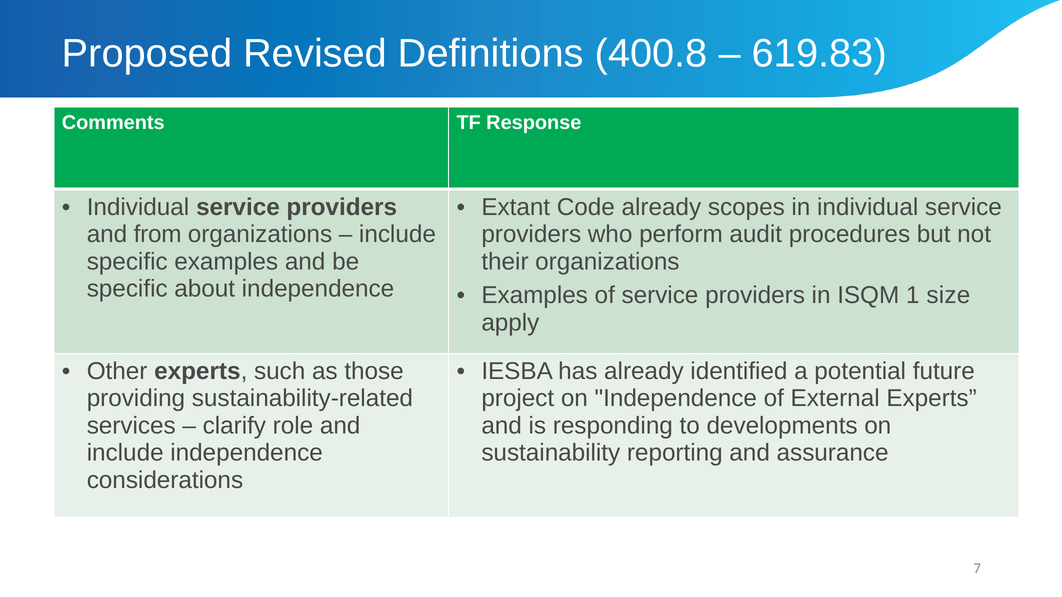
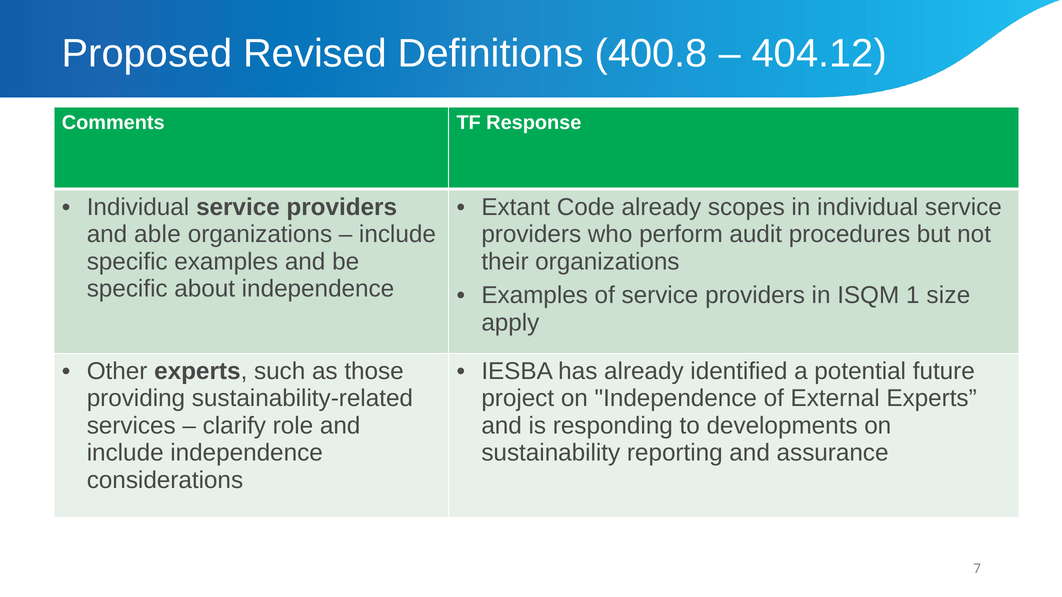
619.83: 619.83 -> 404.12
from: from -> able
